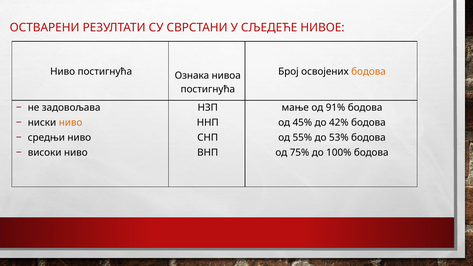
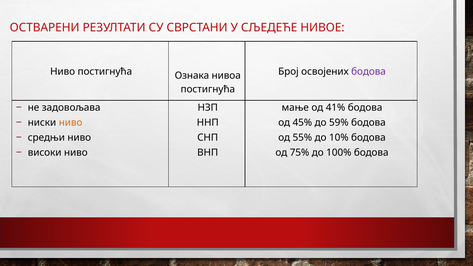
бодова at (368, 71) colour: orange -> purple
91%: 91% -> 41%
42%: 42% -> 59%
53%: 53% -> 10%
